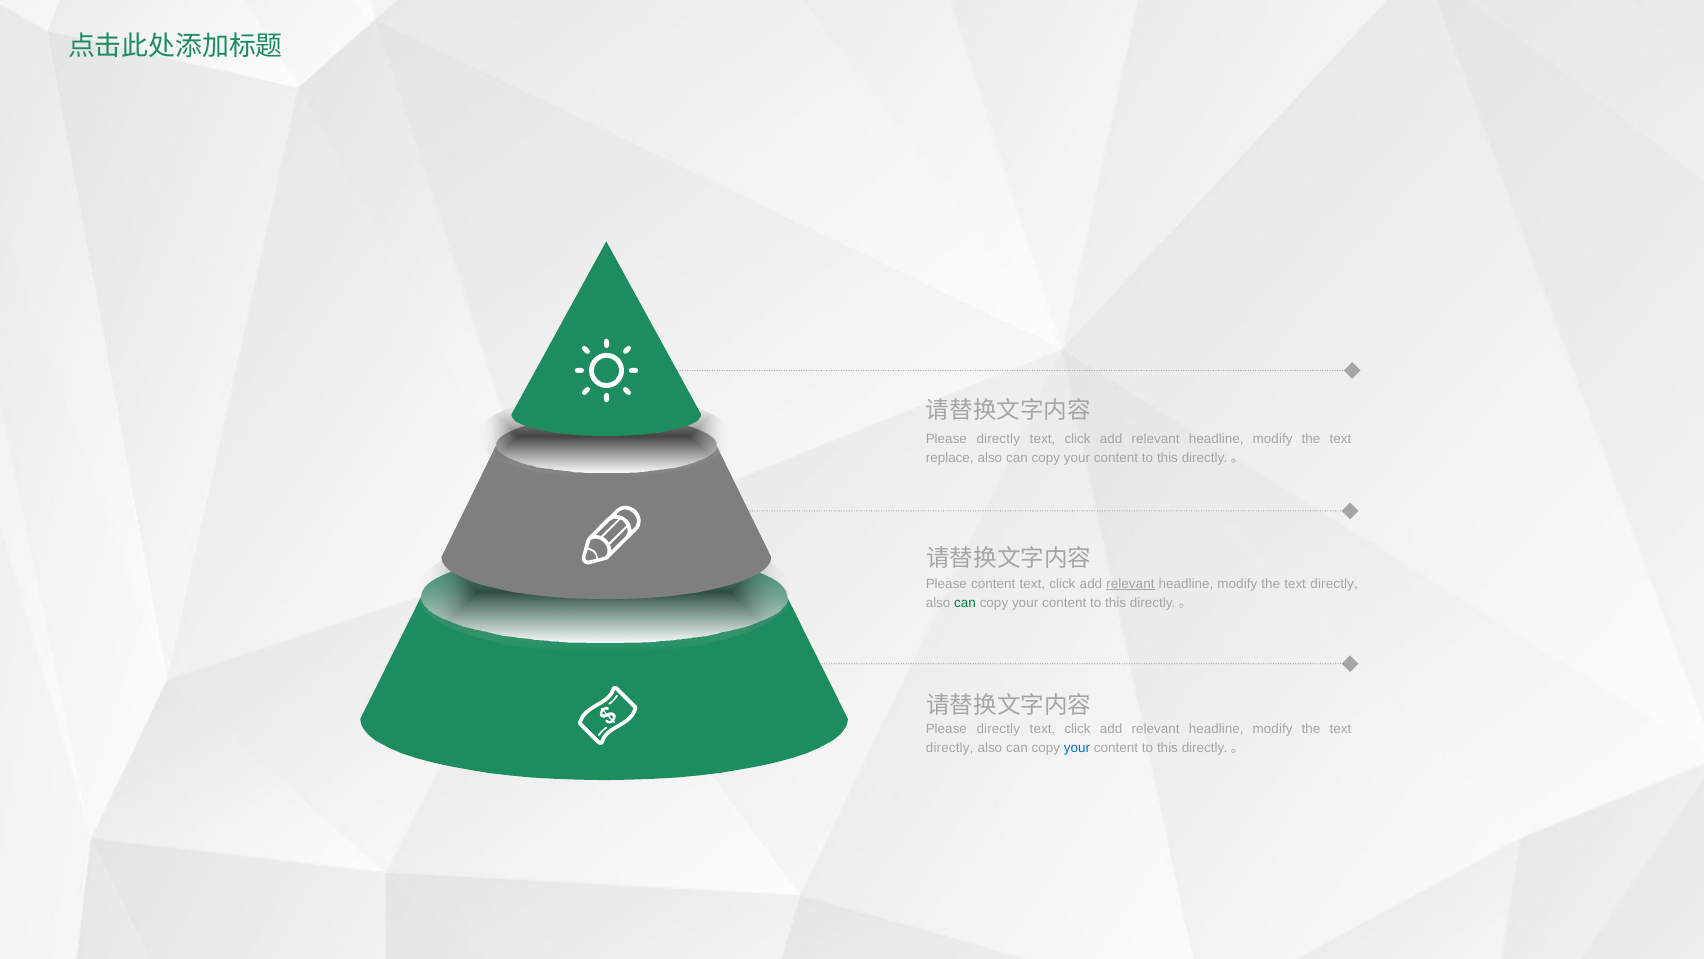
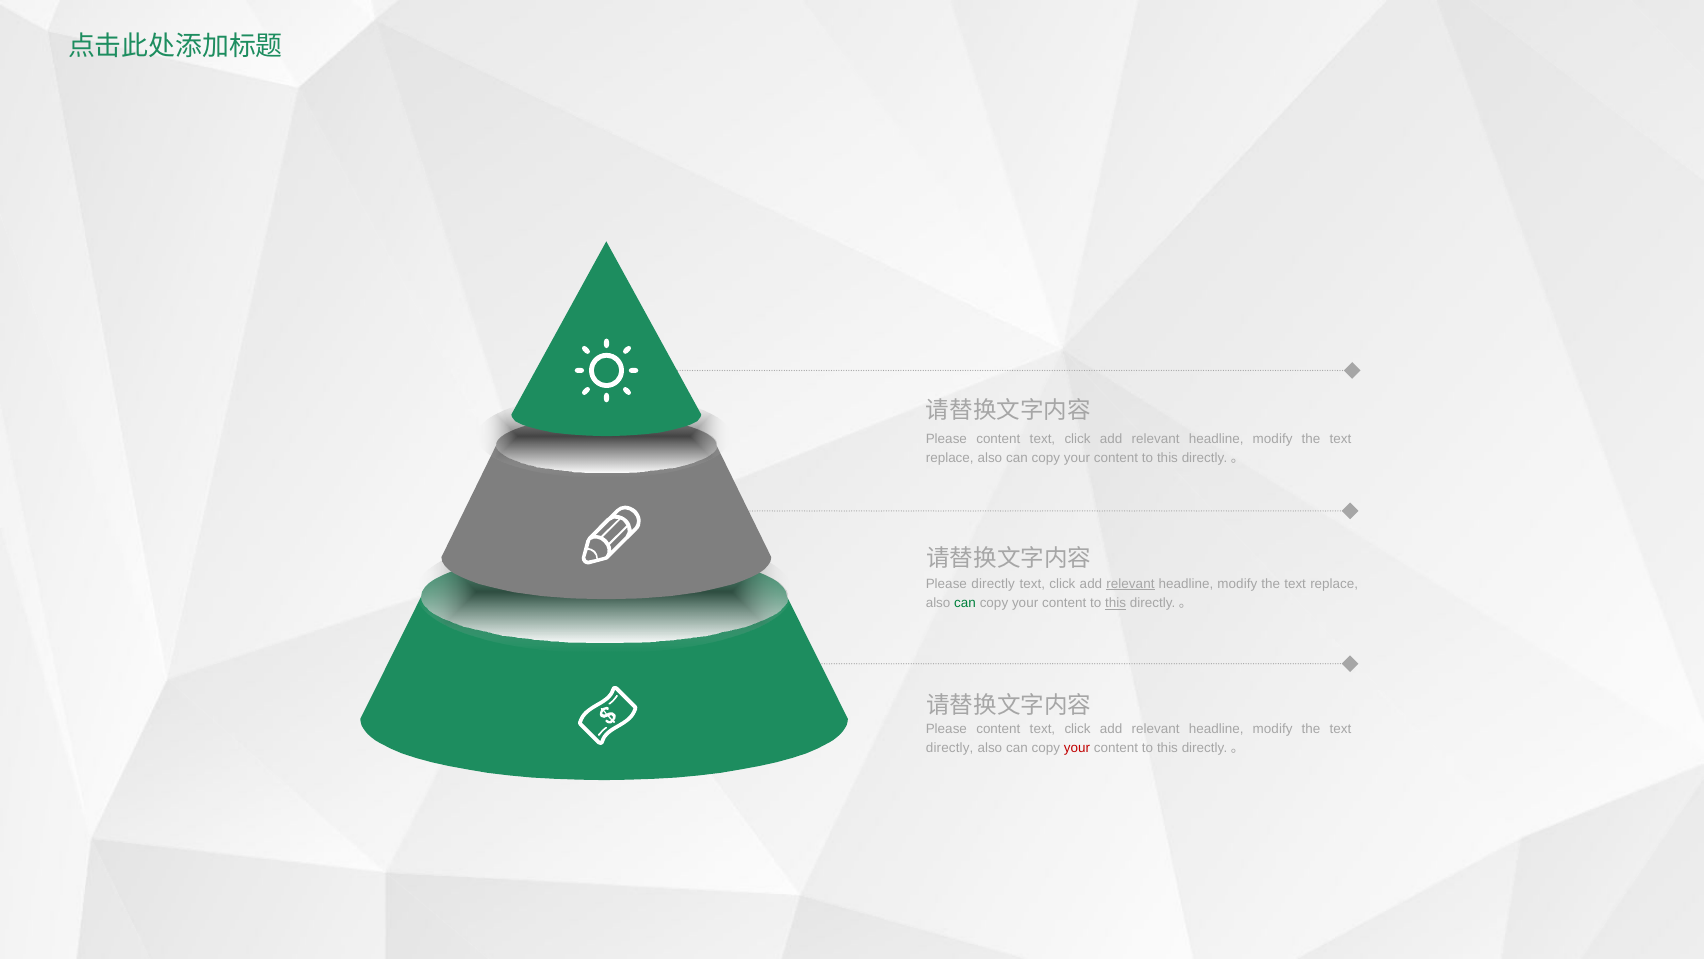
directly at (998, 439): directly -> content
Please content: content -> directly
directly at (1334, 583): directly -> replace
this at (1116, 603) underline: none -> present
directly at (998, 728): directly -> content
your at (1077, 748) colour: blue -> red
